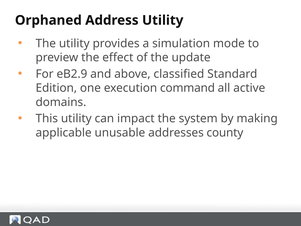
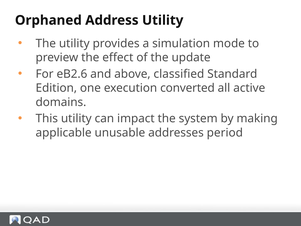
eB2.9: eB2.9 -> eB2.6
command: command -> converted
county: county -> period
